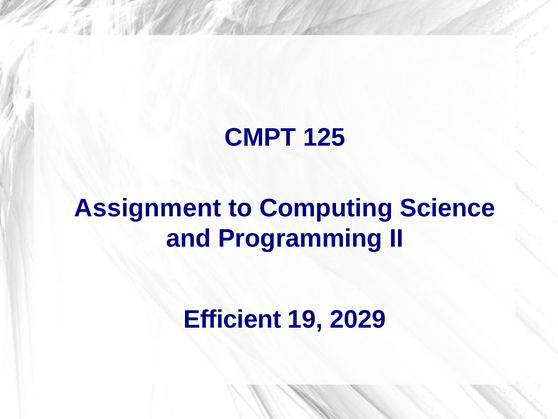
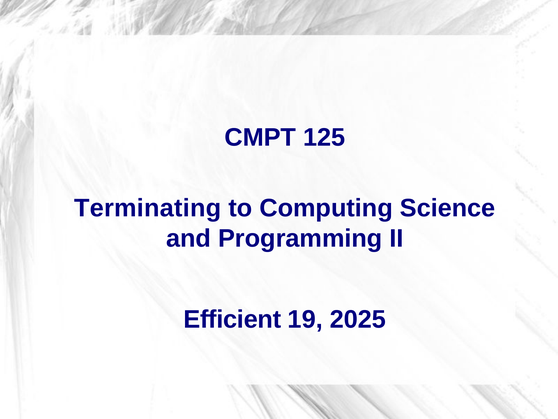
Assignment: Assignment -> Terminating
2029: 2029 -> 2025
